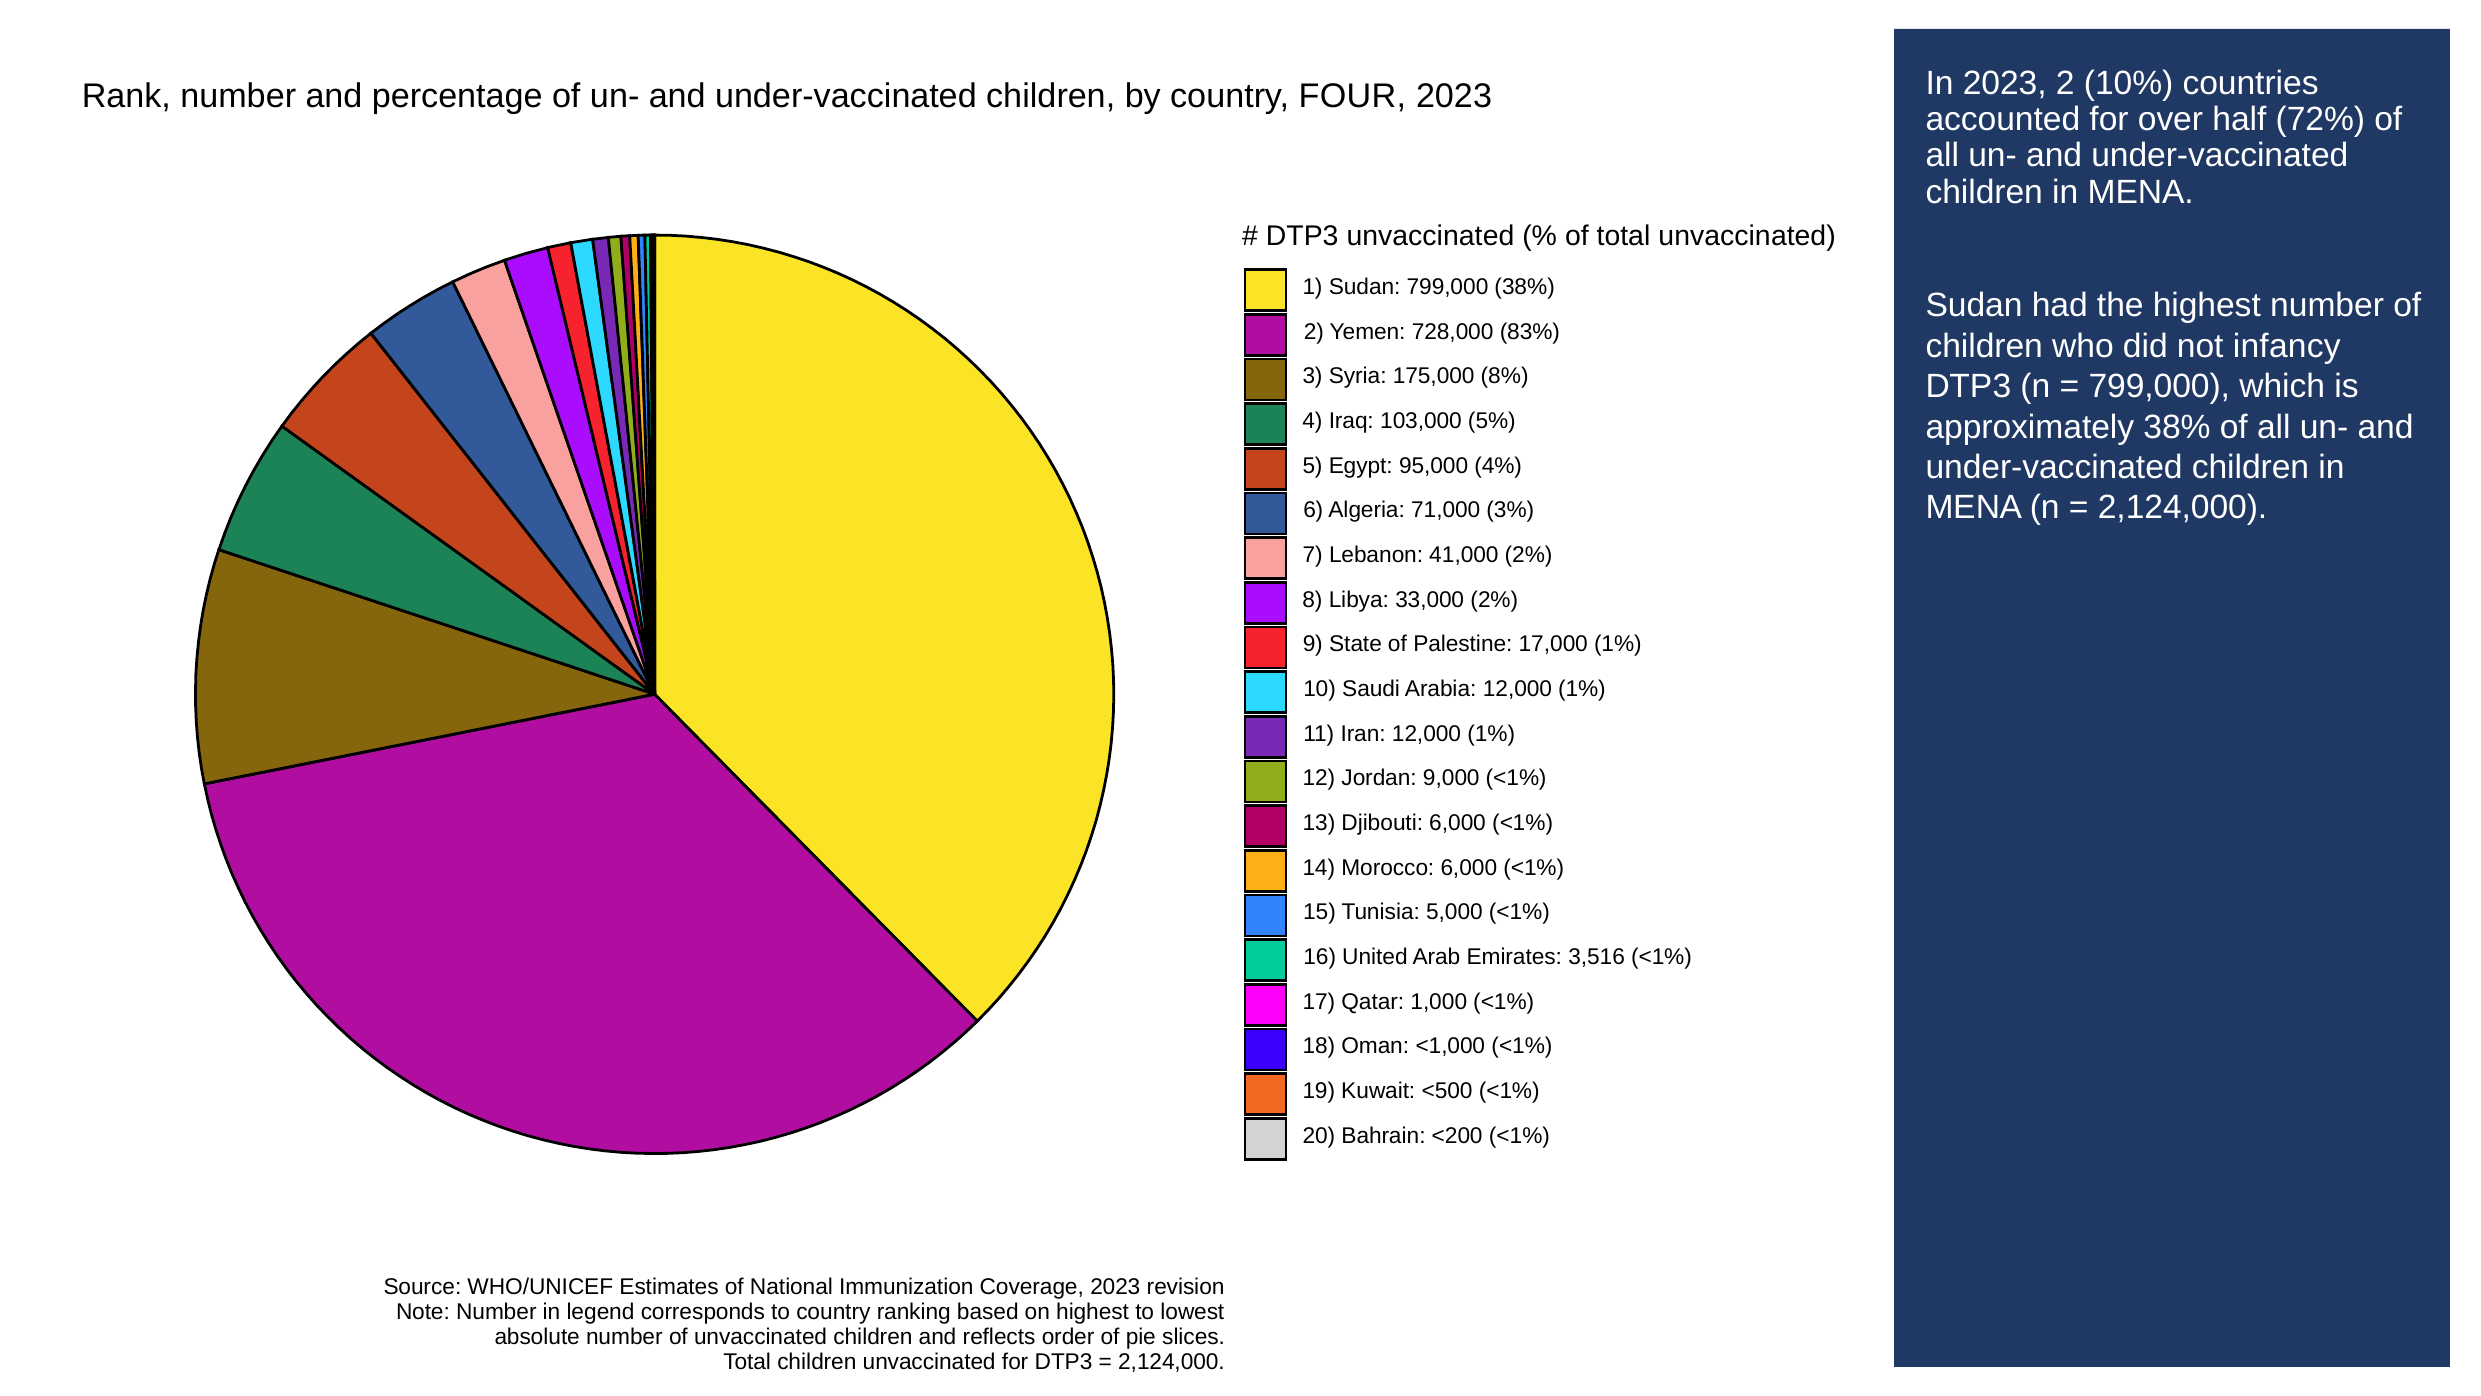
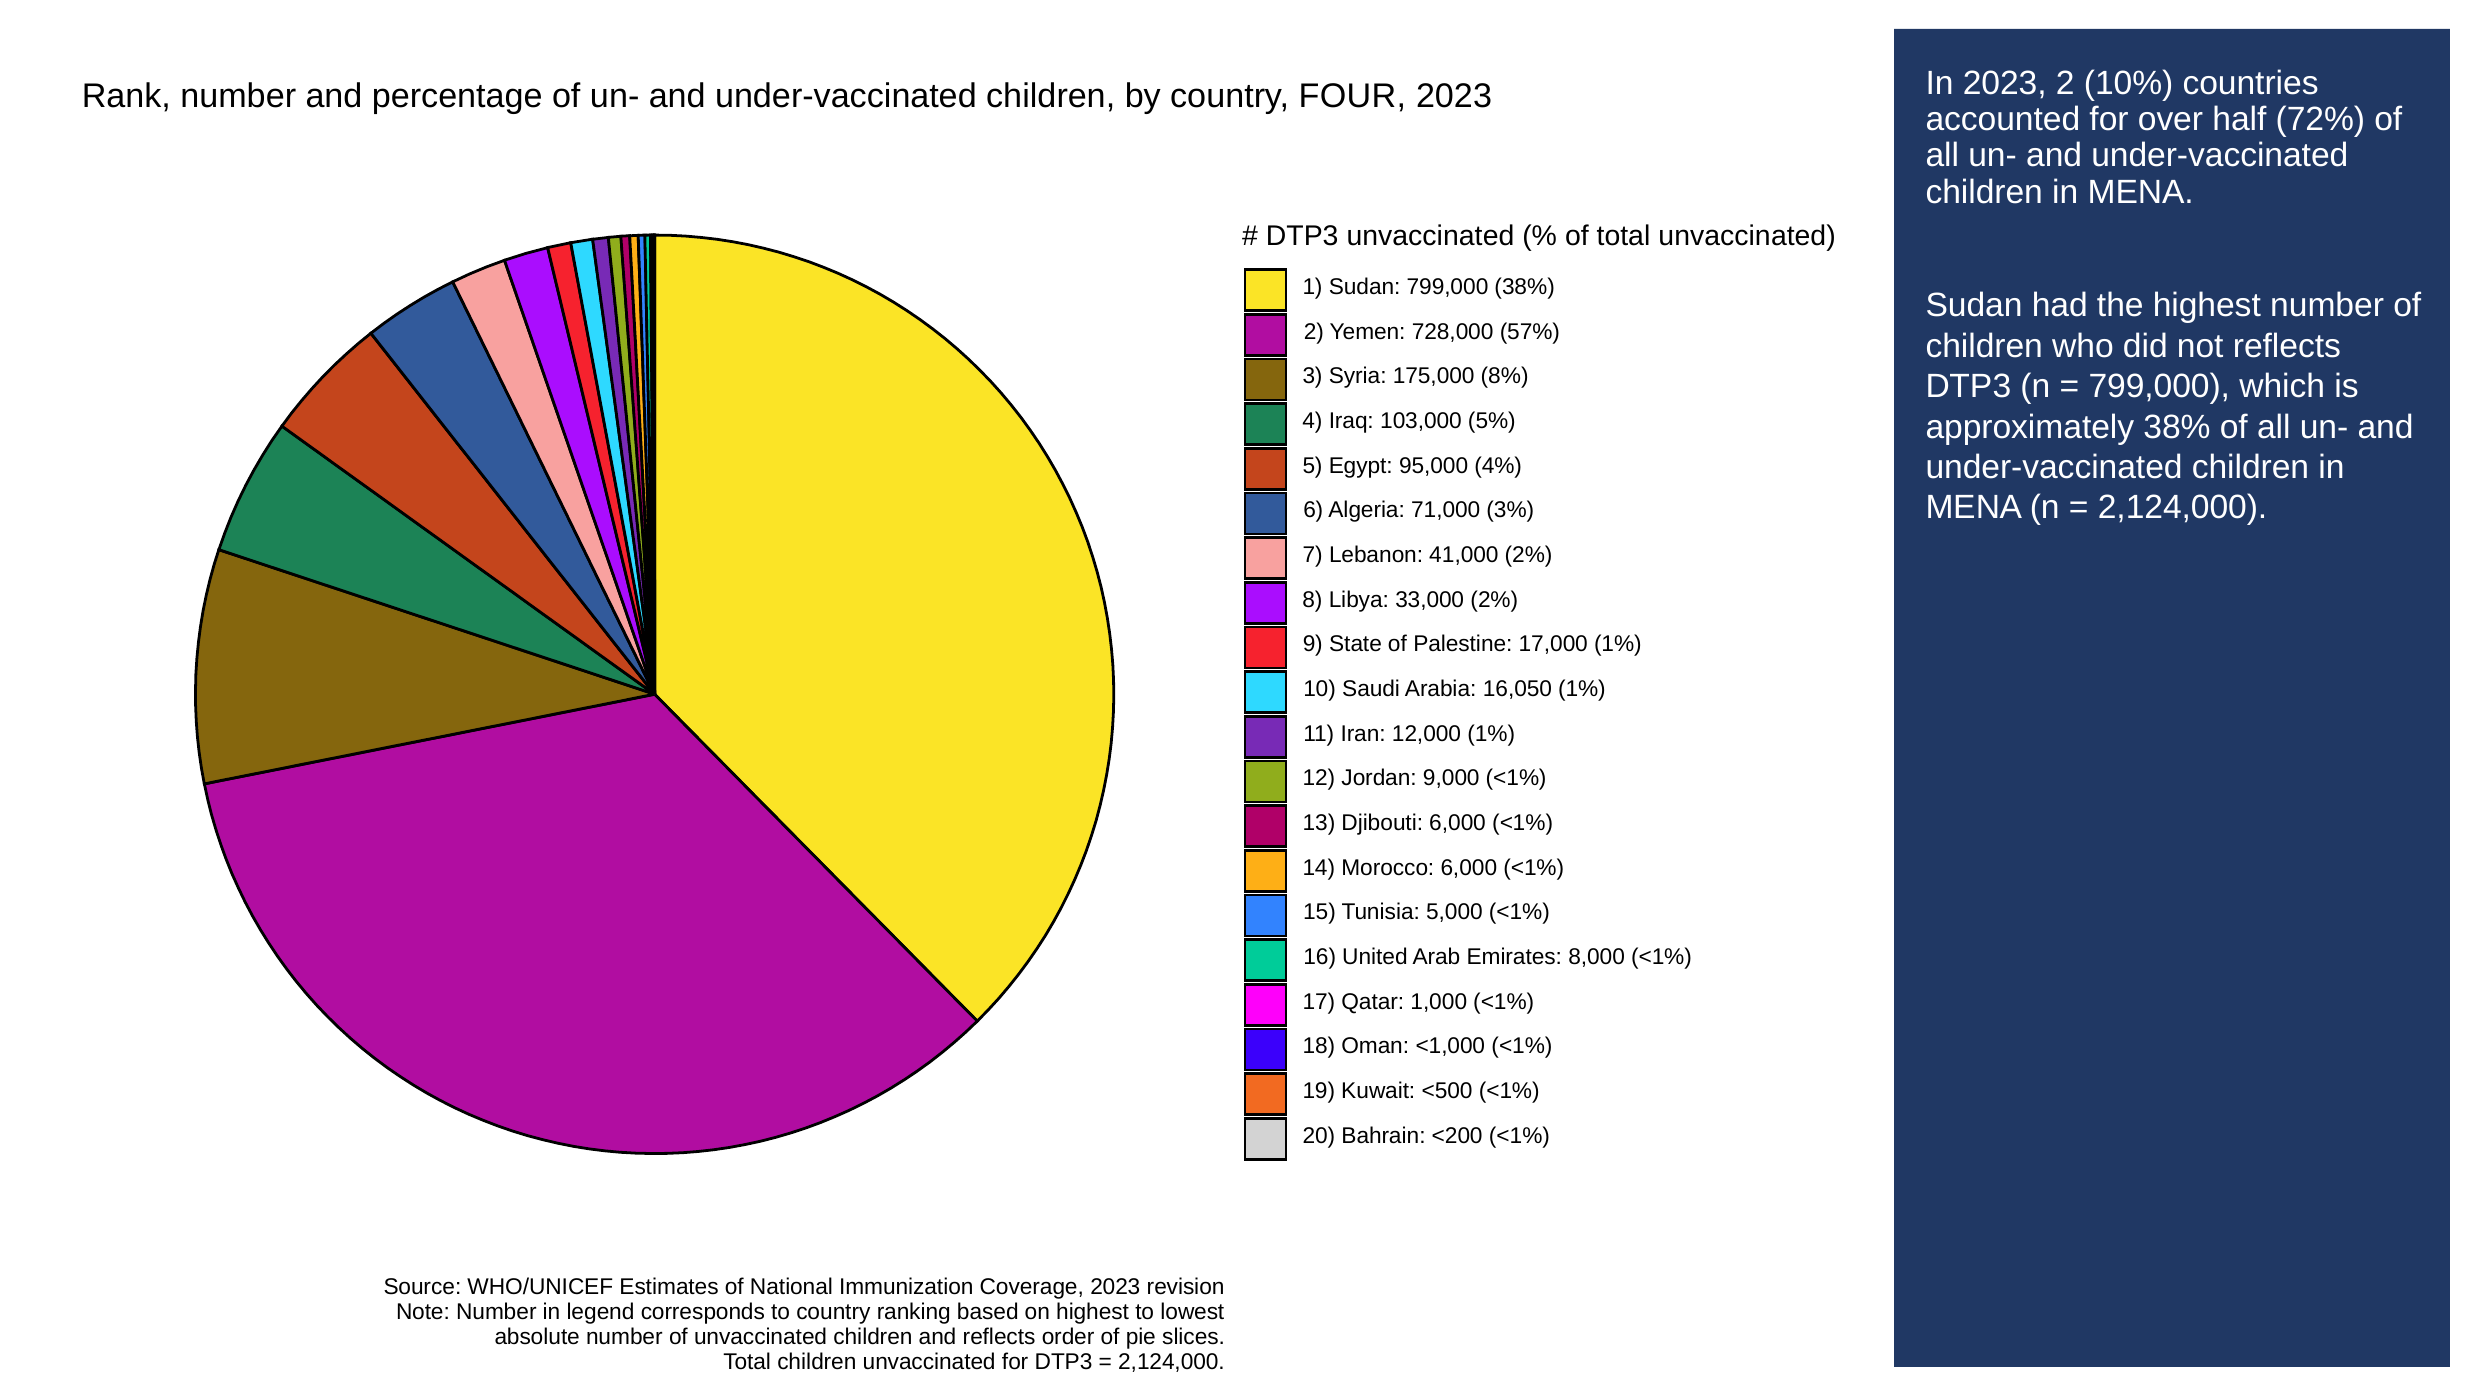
83%: 83% -> 57%
not infancy: infancy -> reflects
Arabia 12,000: 12,000 -> 16,050
3,516: 3,516 -> 8,000
